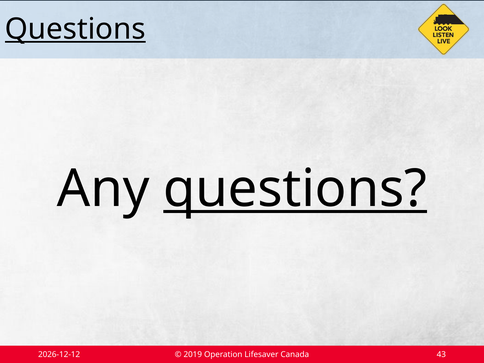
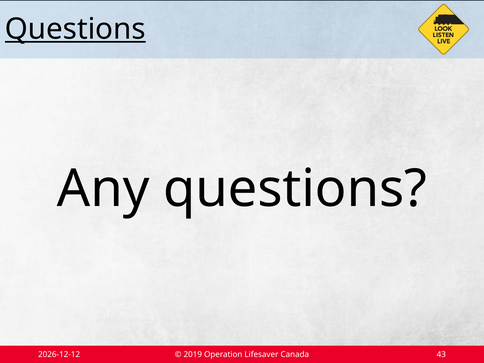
questions at (295, 189) underline: present -> none
